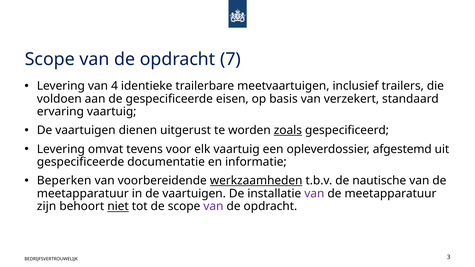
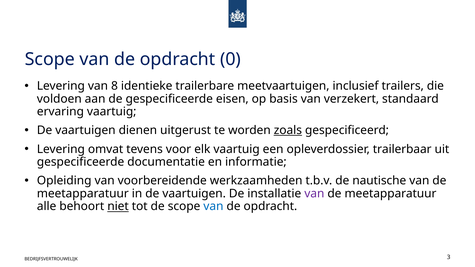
7: 7 -> 0
4: 4 -> 8
afgestemd: afgestemd -> trailerbaar
Beperken: Beperken -> Opleiding
werkzaamheden underline: present -> none
zijn: zijn -> alle
van at (213, 206) colour: purple -> blue
